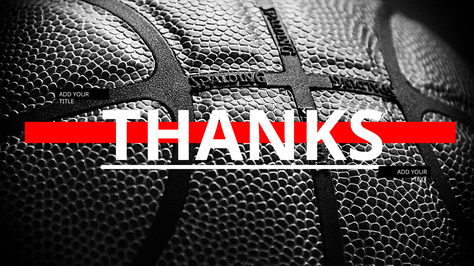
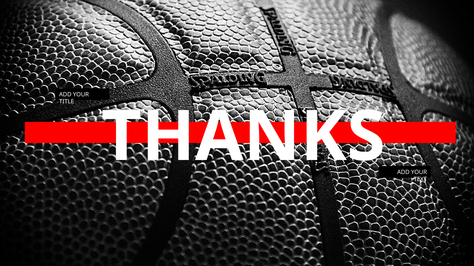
THANKS underline: present -> none
